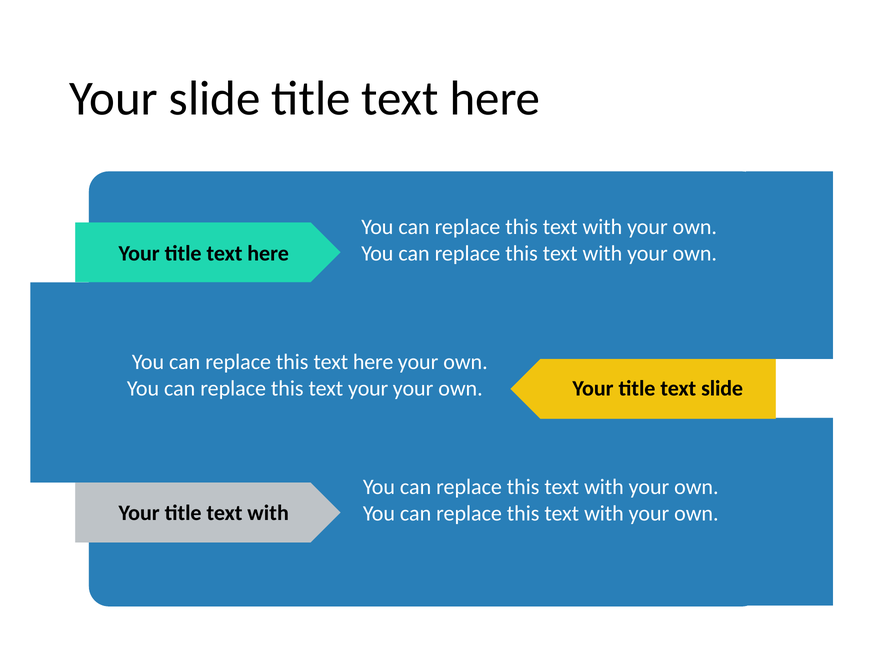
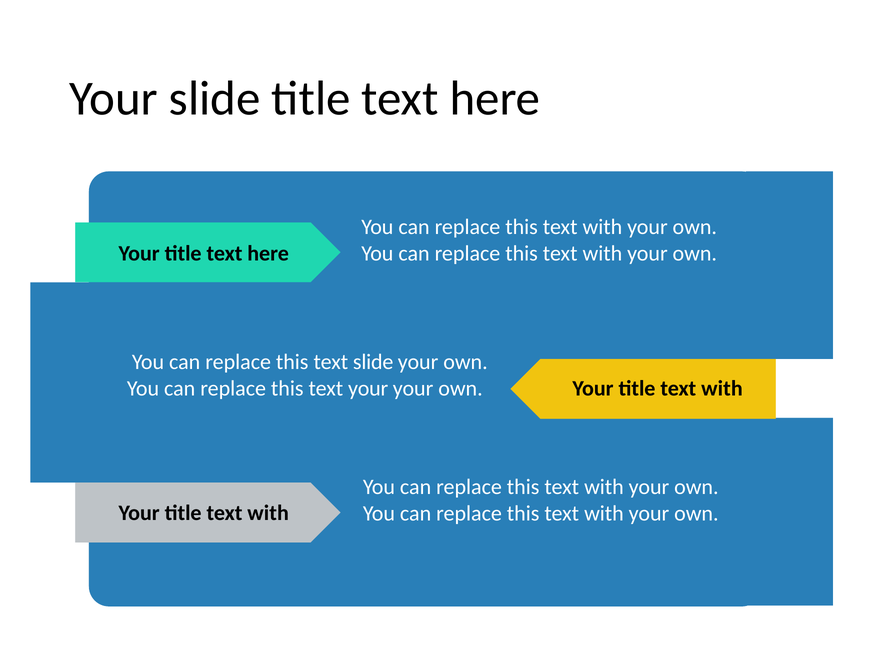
this text here: here -> slide
slide at (722, 389): slide -> with
